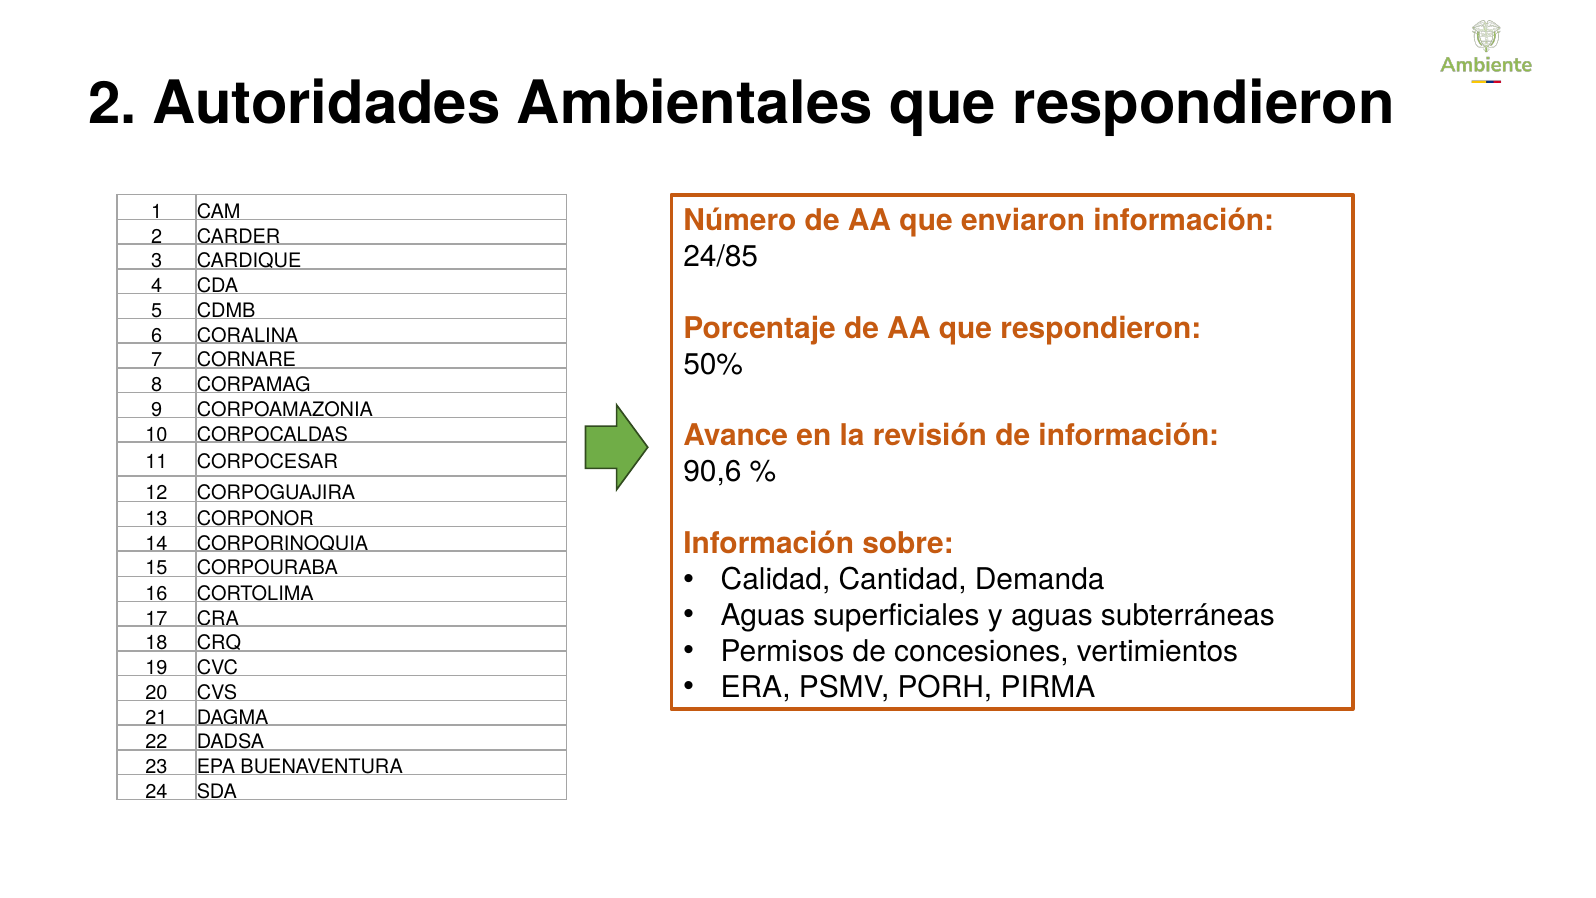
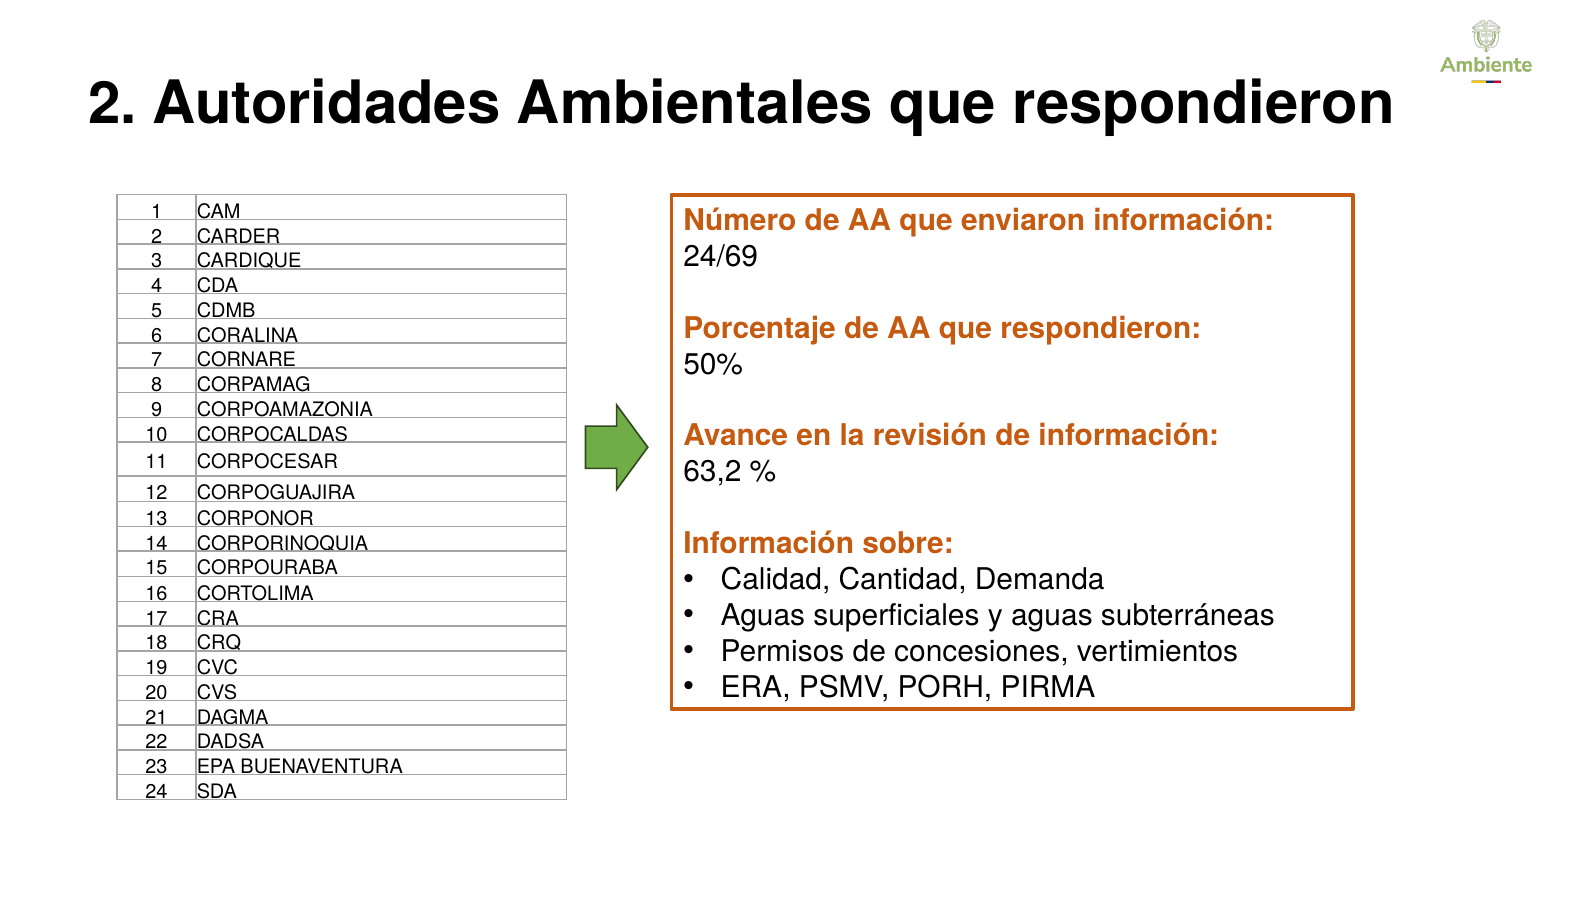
24/85: 24/85 -> 24/69
90,6: 90,6 -> 63,2
